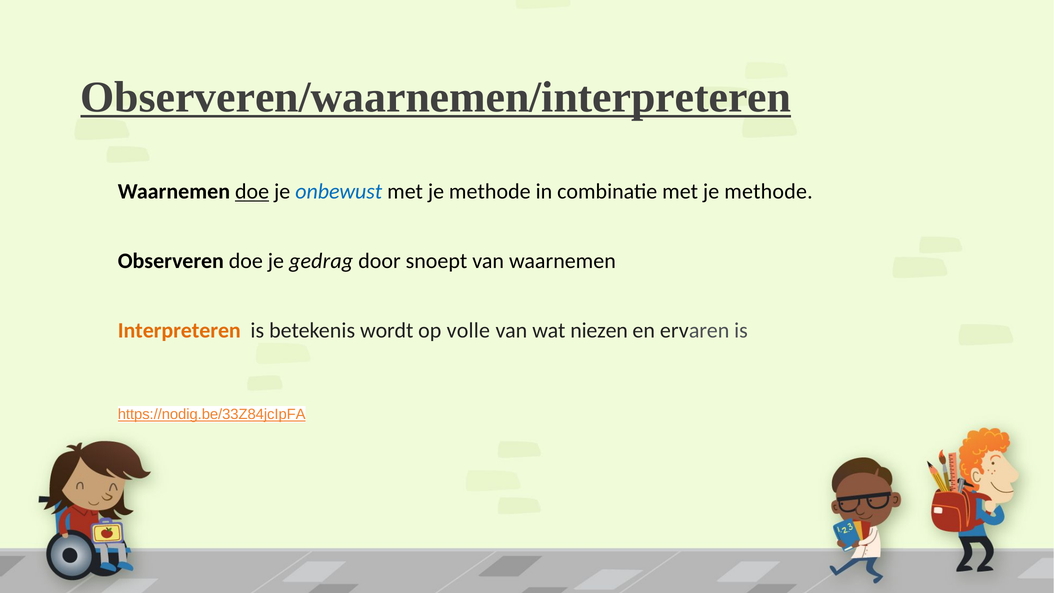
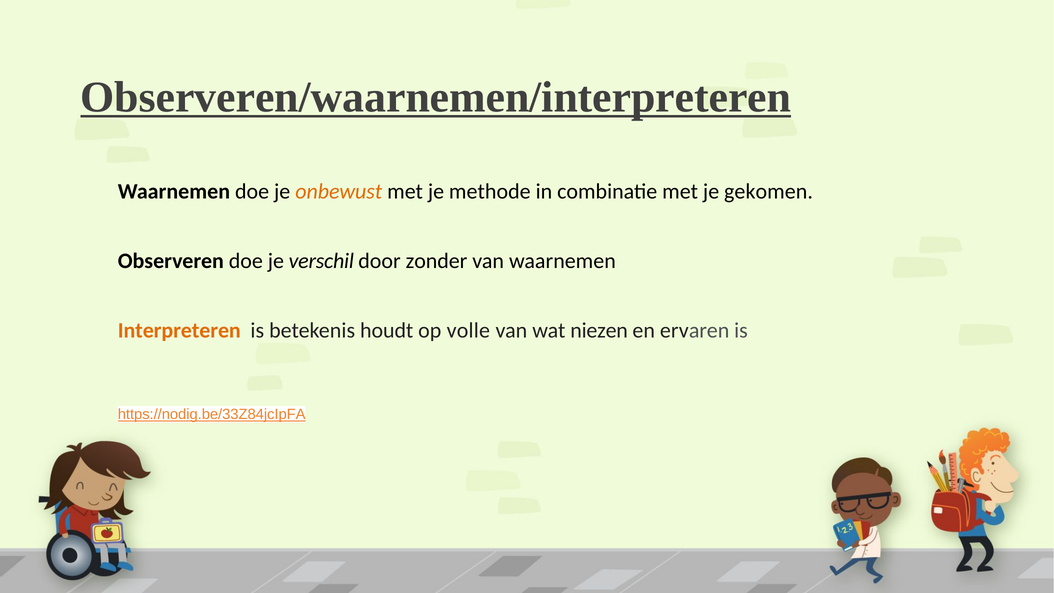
doe at (252, 192) underline: present -> none
onbewust colour: blue -> orange
combinatie met je methode: methode -> gekomen
gedrag: gedrag -> verschil
snoept: snoept -> zonder
wordt: wordt -> houdt
